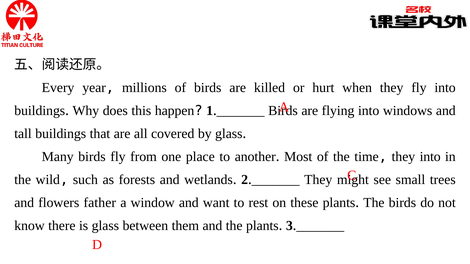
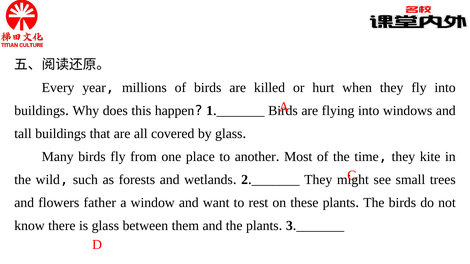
they into: into -> kite
